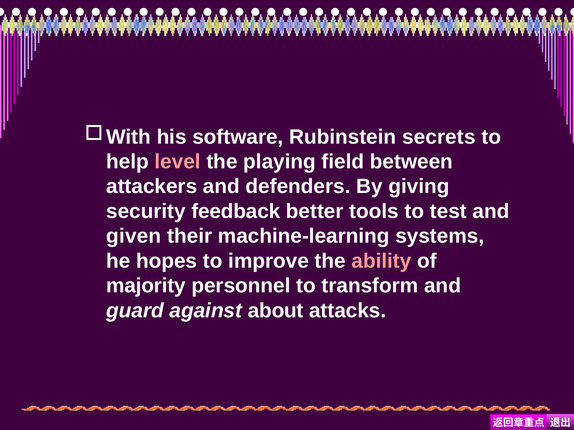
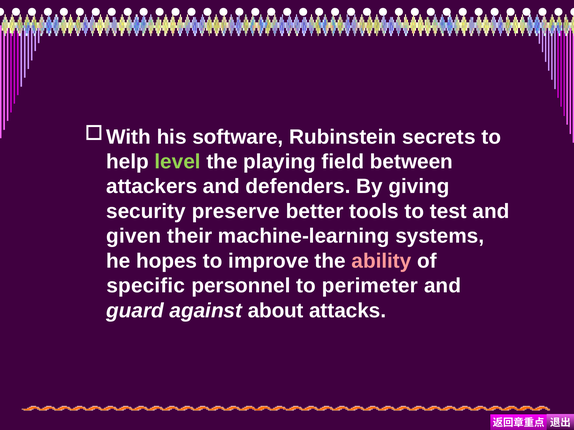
level colour: pink -> light green
feedback: feedback -> preserve
majority: majority -> specific
transform: transform -> perimeter
